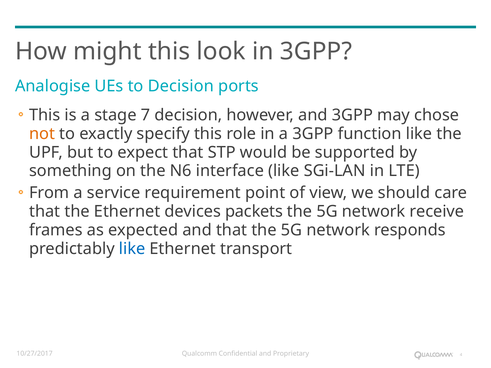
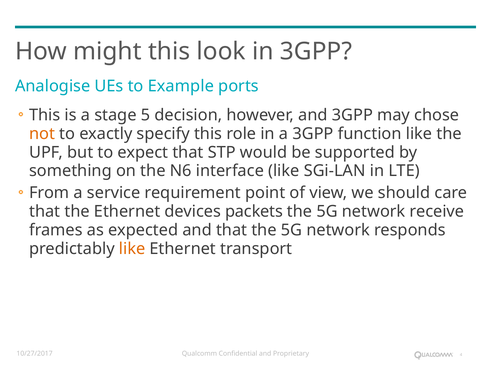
to Decision: Decision -> Example
7: 7 -> 5
like at (132, 249) colour: blue -> orange
